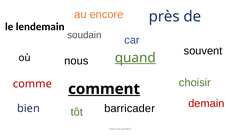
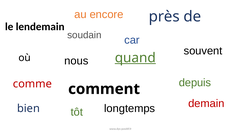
choisir: choisir -> depuis
comment underline: present -> none
barricader: barricader -> longtemps
